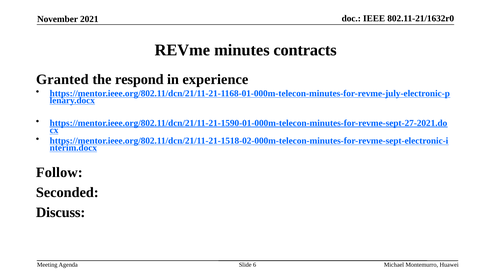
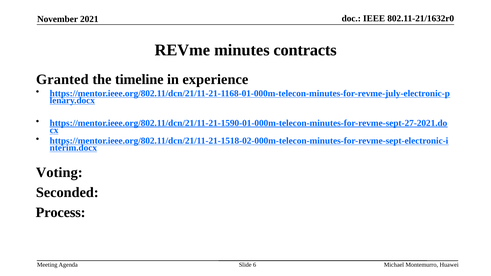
respond: respond -> timeline
Follow: Follow -> Voting
Discuss: Discuss -> Process
